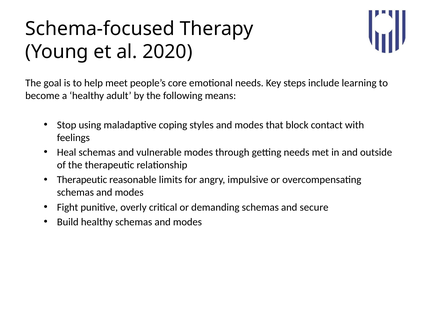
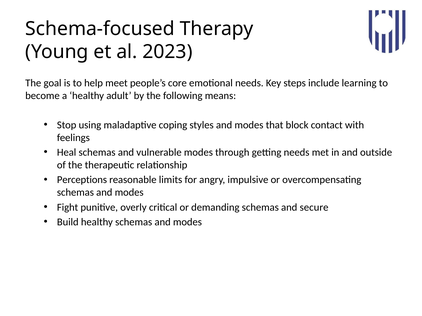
2020: 2020 -> 2023
Therapeutic at (82, 180): Therapeutic -> Perceptions
